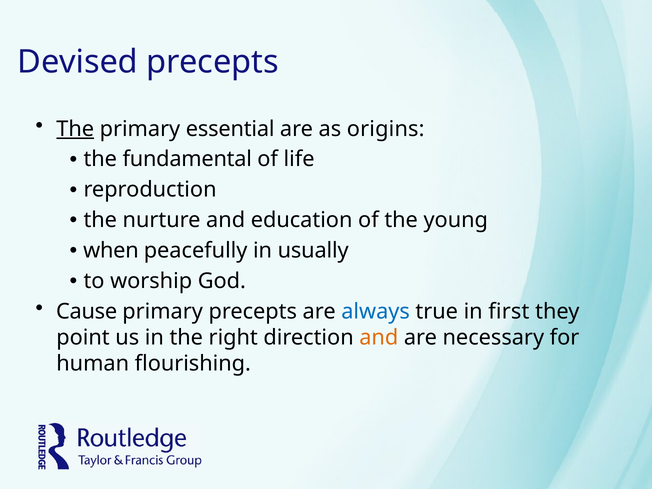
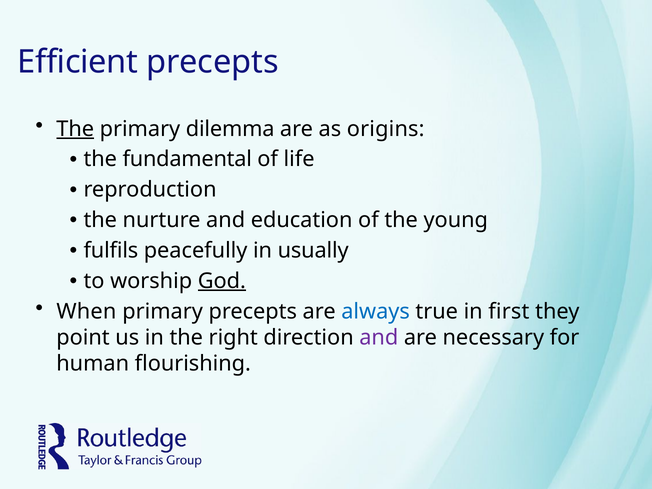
Devised: Devised -> Efficient
essential: essential -> dilemma
when: when -> fulfils
God underline: none -> present
Cause: Cause -> When
and at (379, 337) colour: orange -> purple
